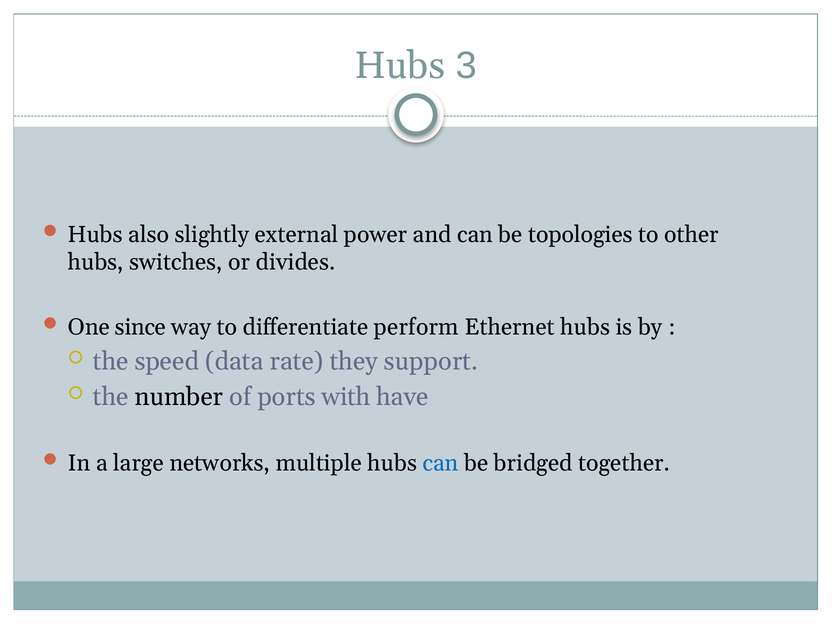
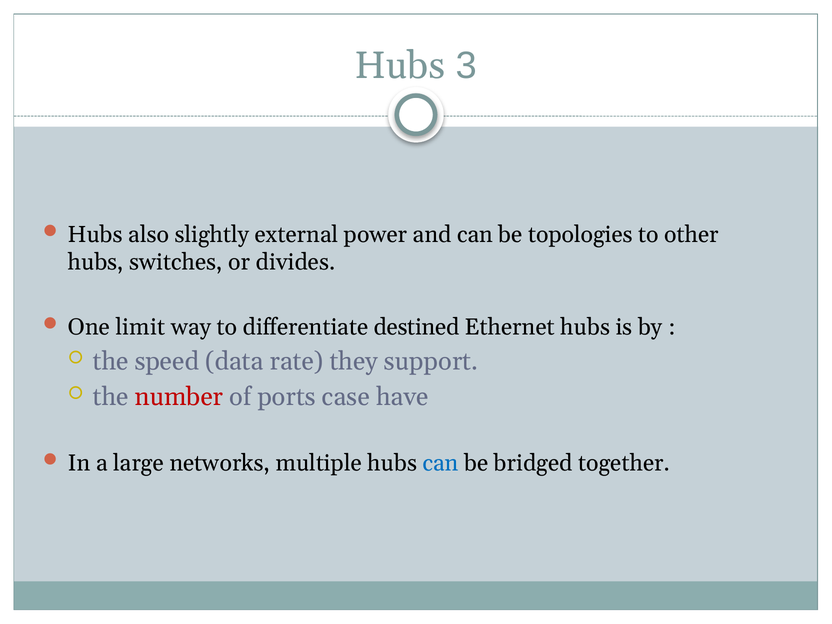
since: since -> limit
perform: perform -> destined
number colour: black -> red
with: with -> case
